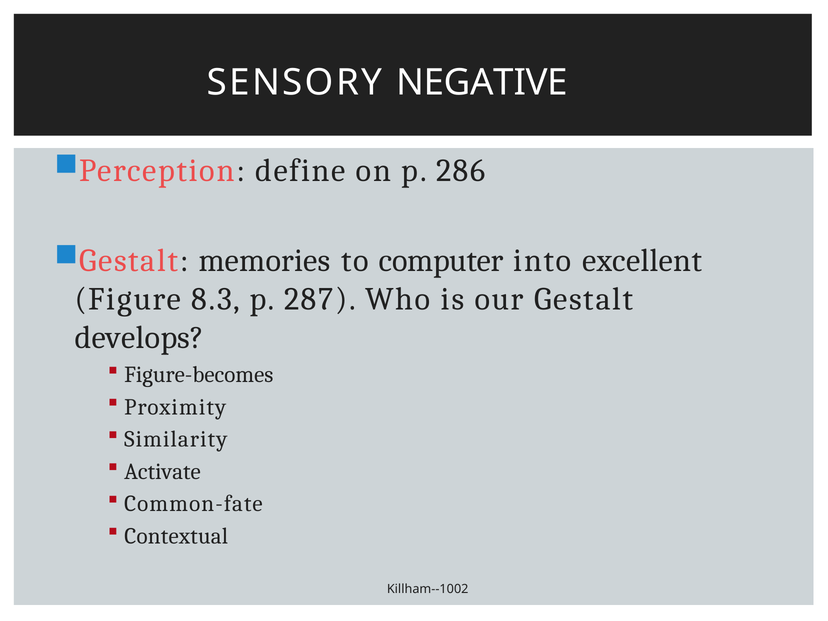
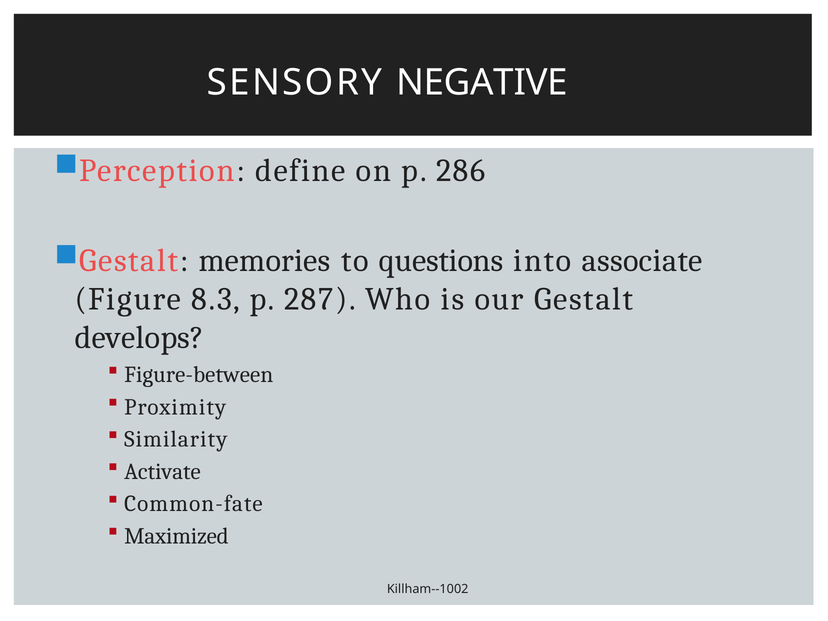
computer: computer -> questions
excellent: excellent -> associate
Figure-becomes: Figure-becomes -> Figure-between
Contextual: Contextual -> Maximized
